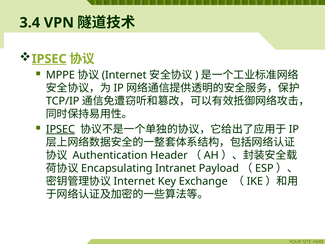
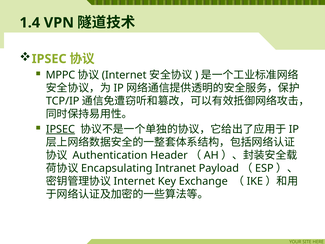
3.4: 3.4 -> 1.4
IPSEC at (49, 59) underline: present -> none
MPPE: MPPE -> MPPC
